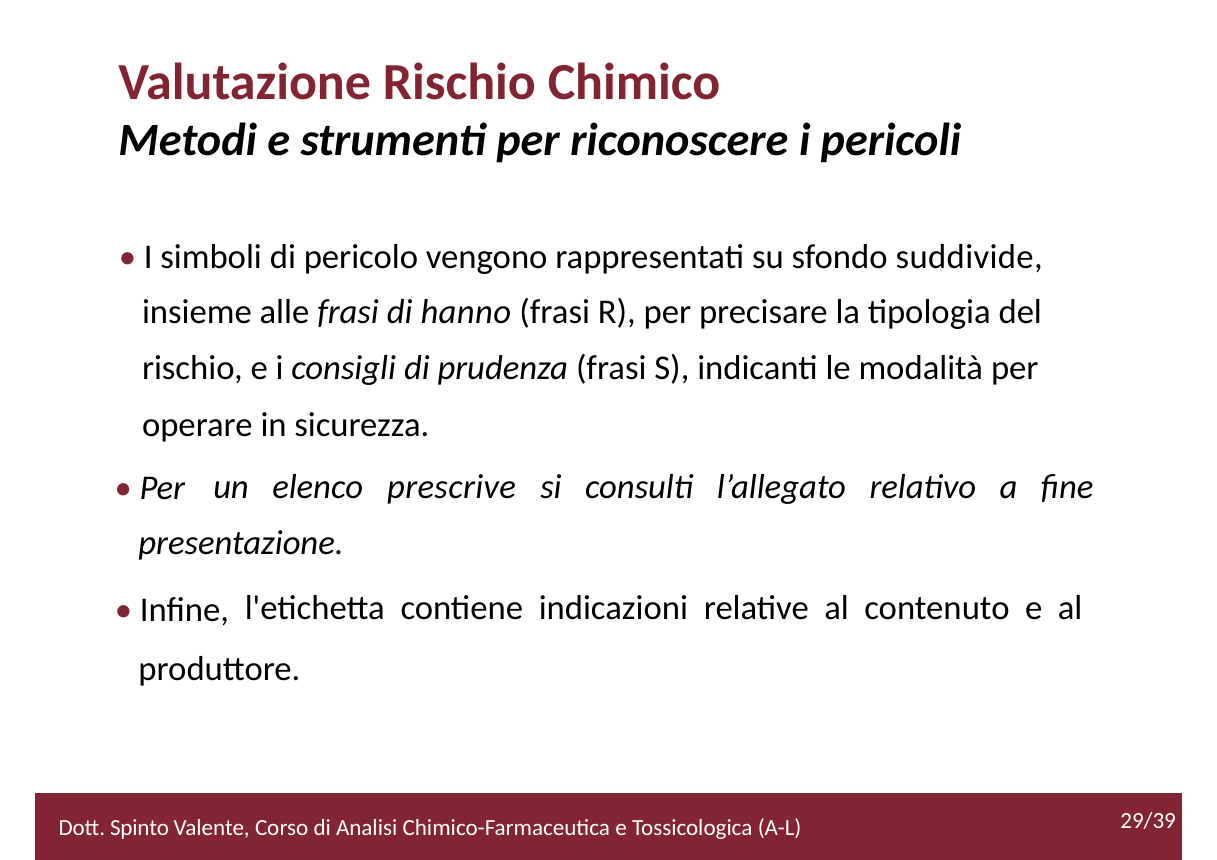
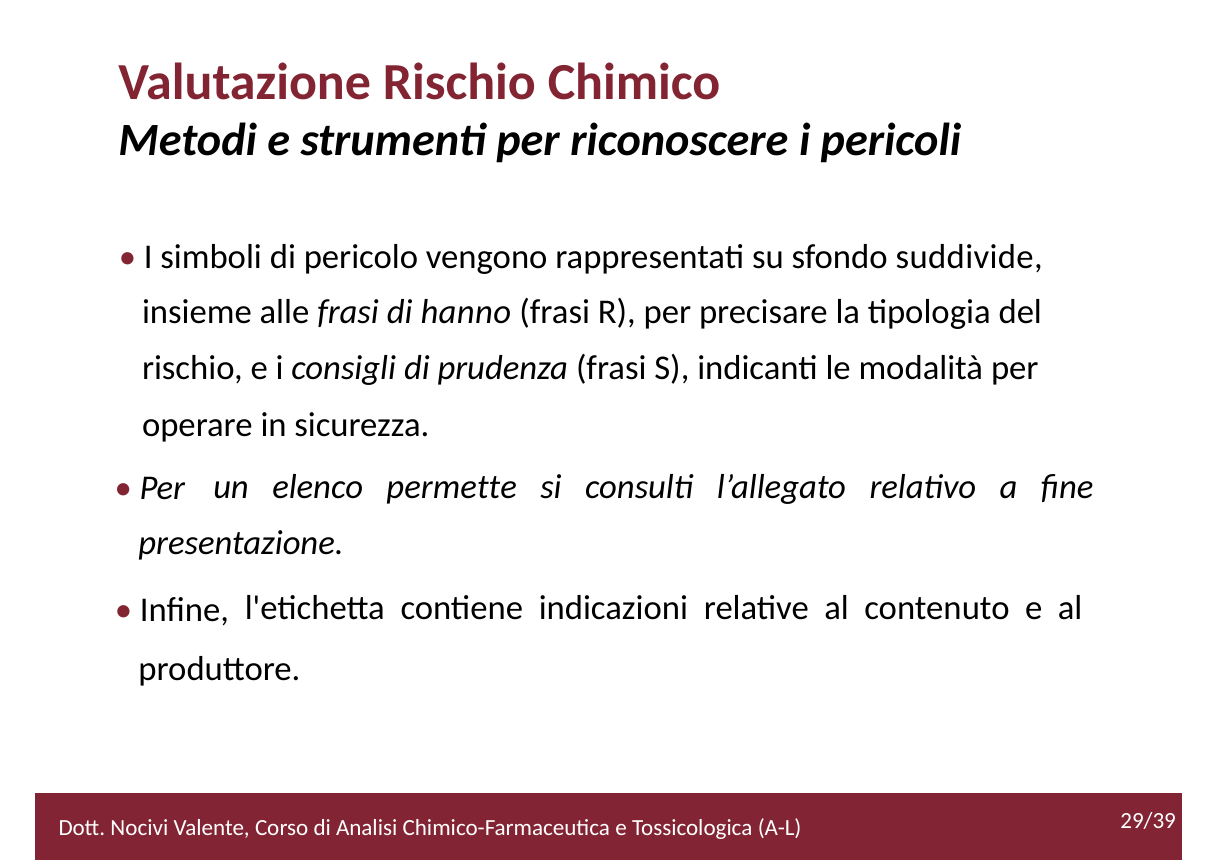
prescrive: prescrive -> permette
Spinto: Spinto -> Nocivi
